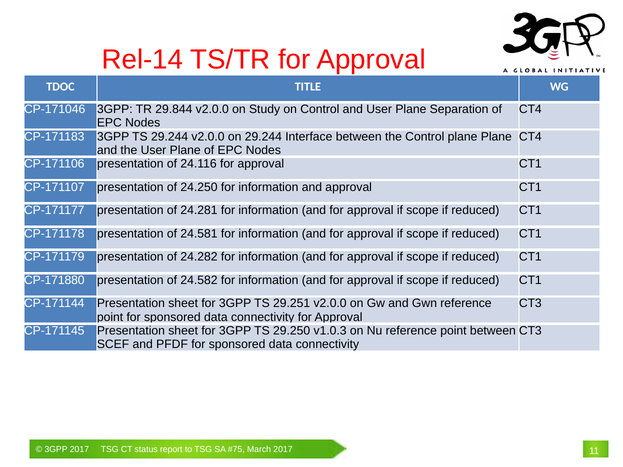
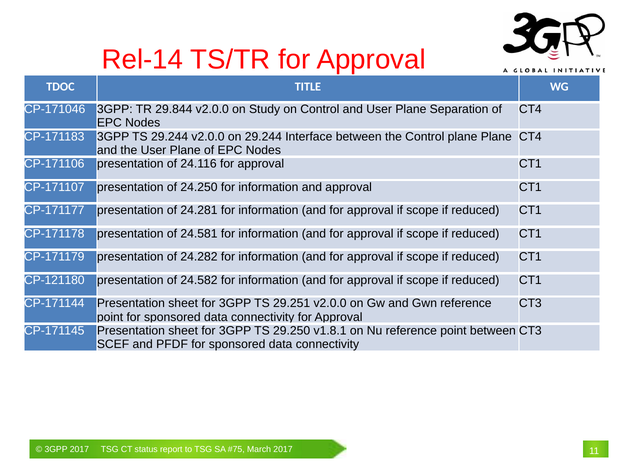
CP-171880: CP-171880 -> CP-121180
v1.0.3: v1.0.3 -> v1.8.1
